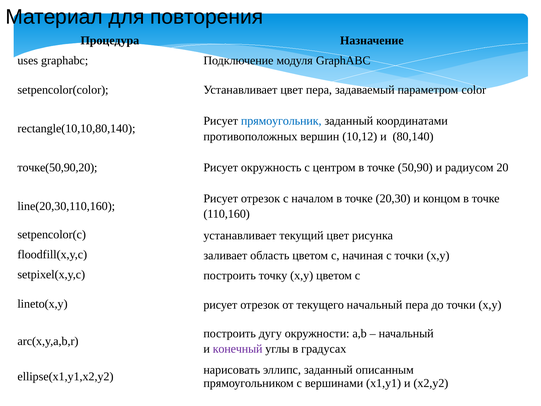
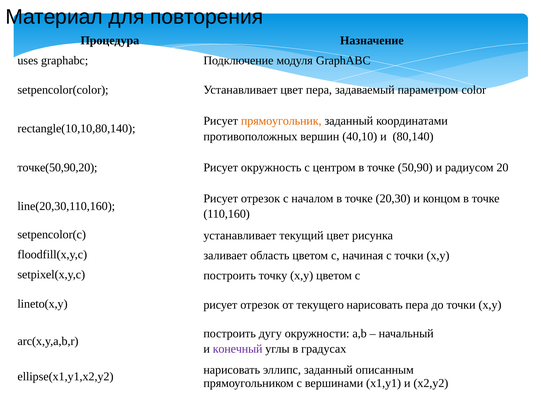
прямоугольник colour: blue -> orange
10,12: 10,12 -> 40,10
текущего начальный: начальный -> нарисовать
